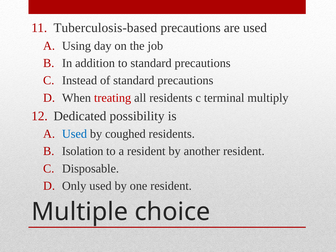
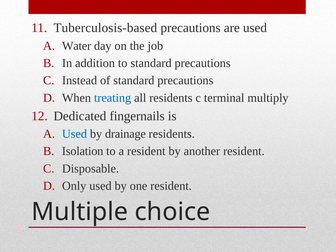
Using: Using -> Water
treating colour: red -> blue
possibility: possibility -> fingernails
coughed: coughed -> drainage
